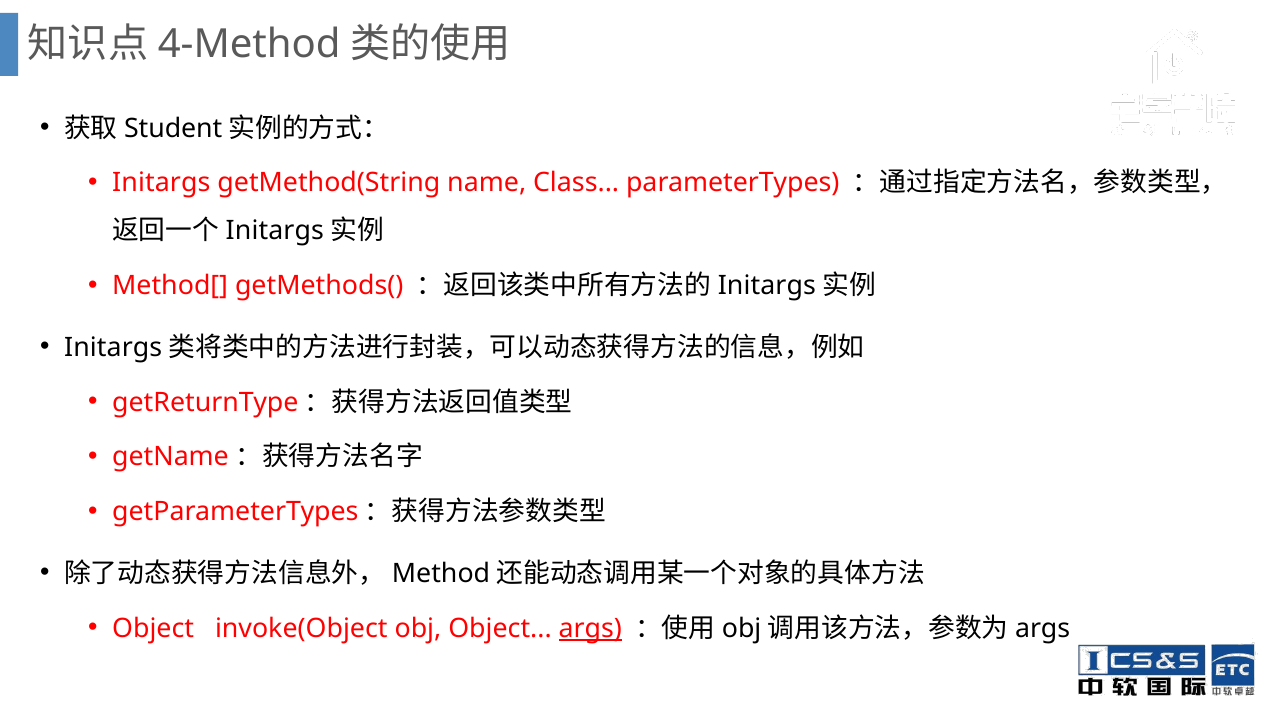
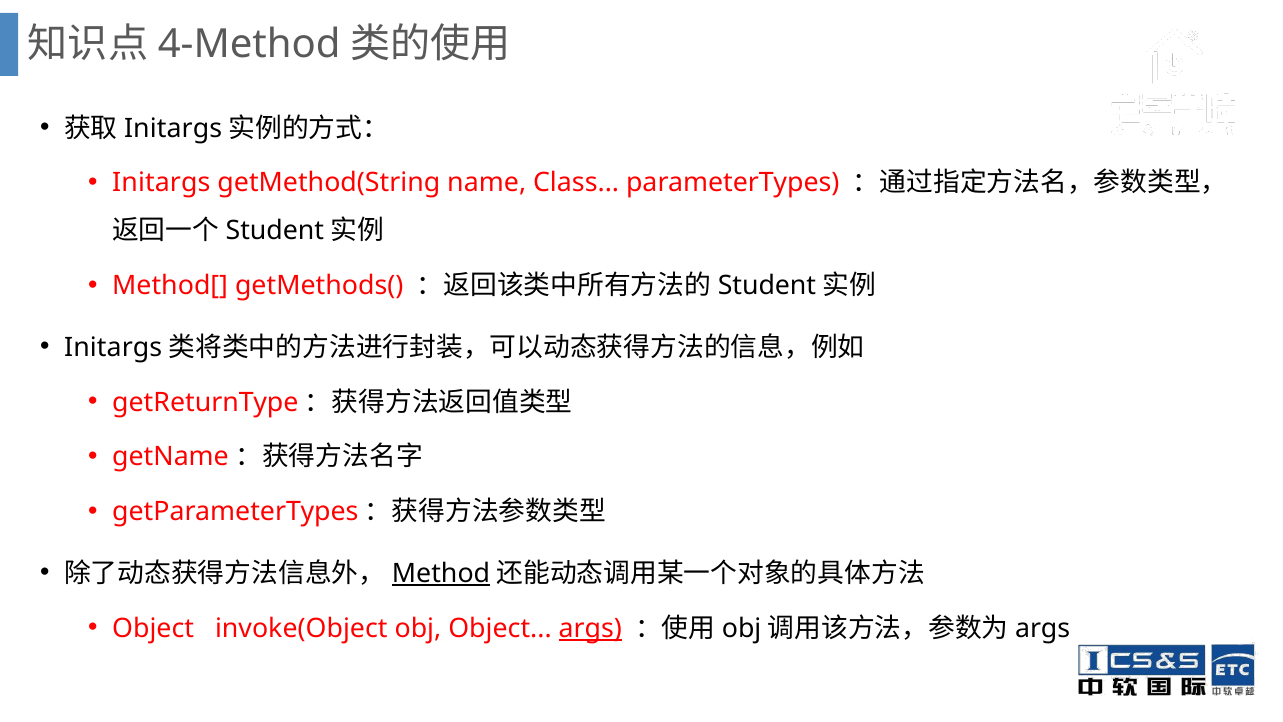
Student at (173, 128): Student -> Initargs
Initargs at (275, 231): Initargs -> Student
Initargs at (767, 286): Initargs -> Student
Method underline: none -> present
